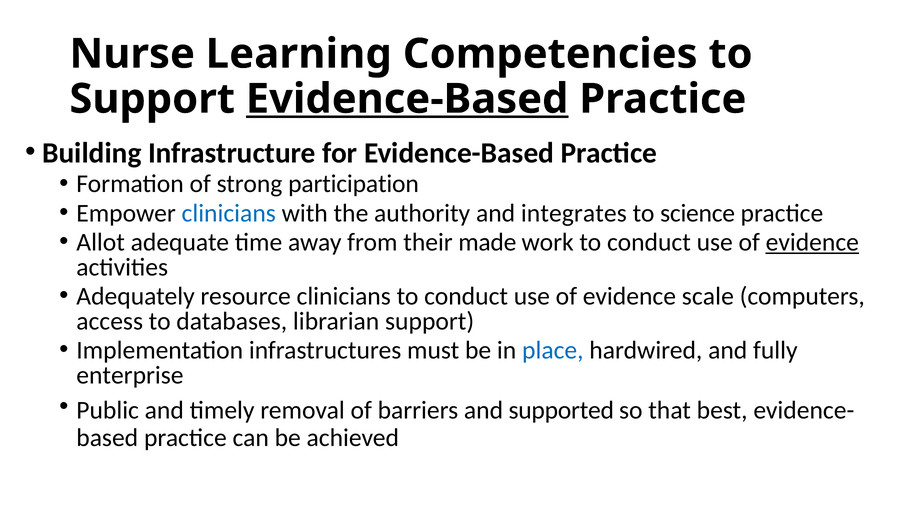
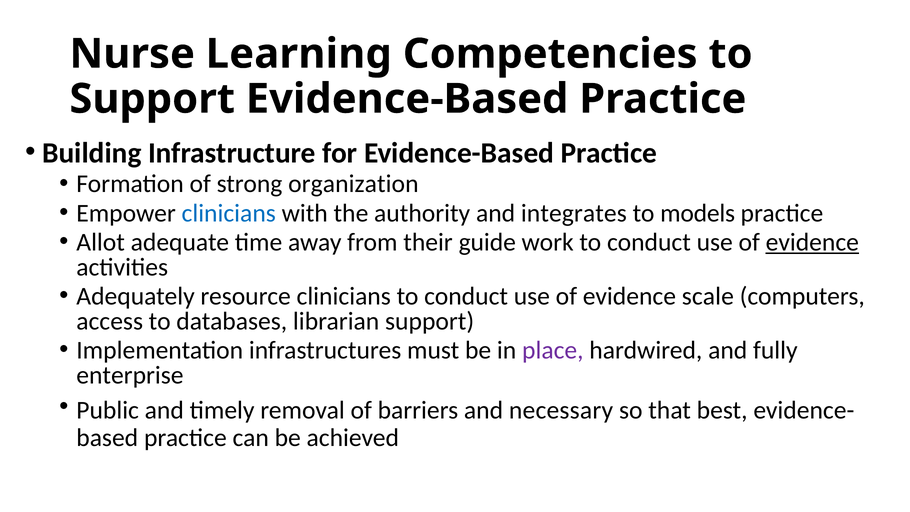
Evidence-Based at (407, 99) underline: present -> none
participation: participation -> organization
science: science -> models
made: made -> guide
place colour: blue -> purple
supported: supported -> necessary
